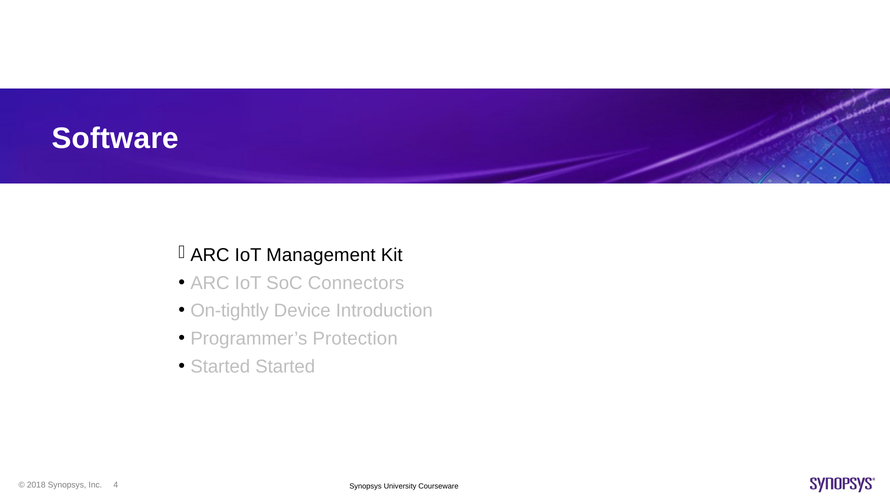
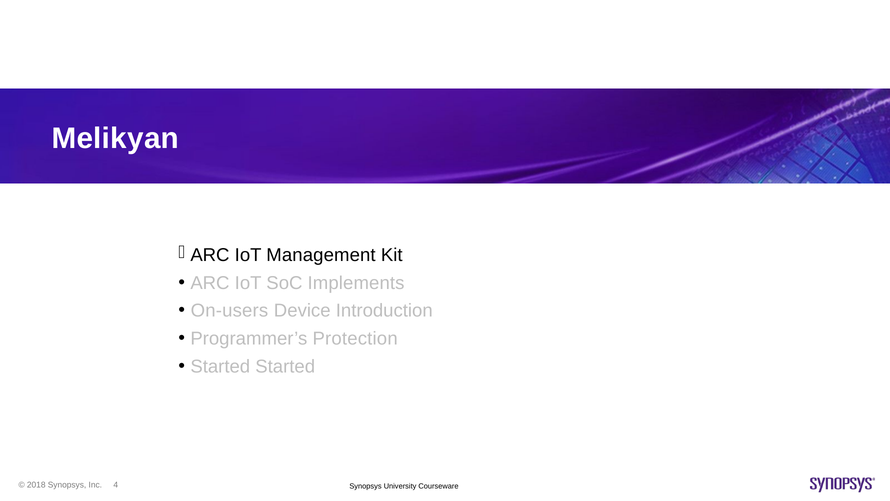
Software: Software -> Melikyan
Connectors: Connectors -> Implements
On-tightly: On-tightly -> On-users
